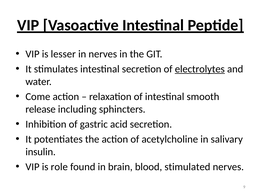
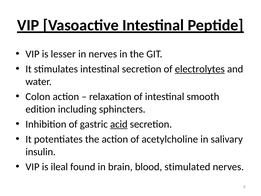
Come: Come -> Colon
release: release -> edition
acid underline: none -> present
role: role -> ileal
